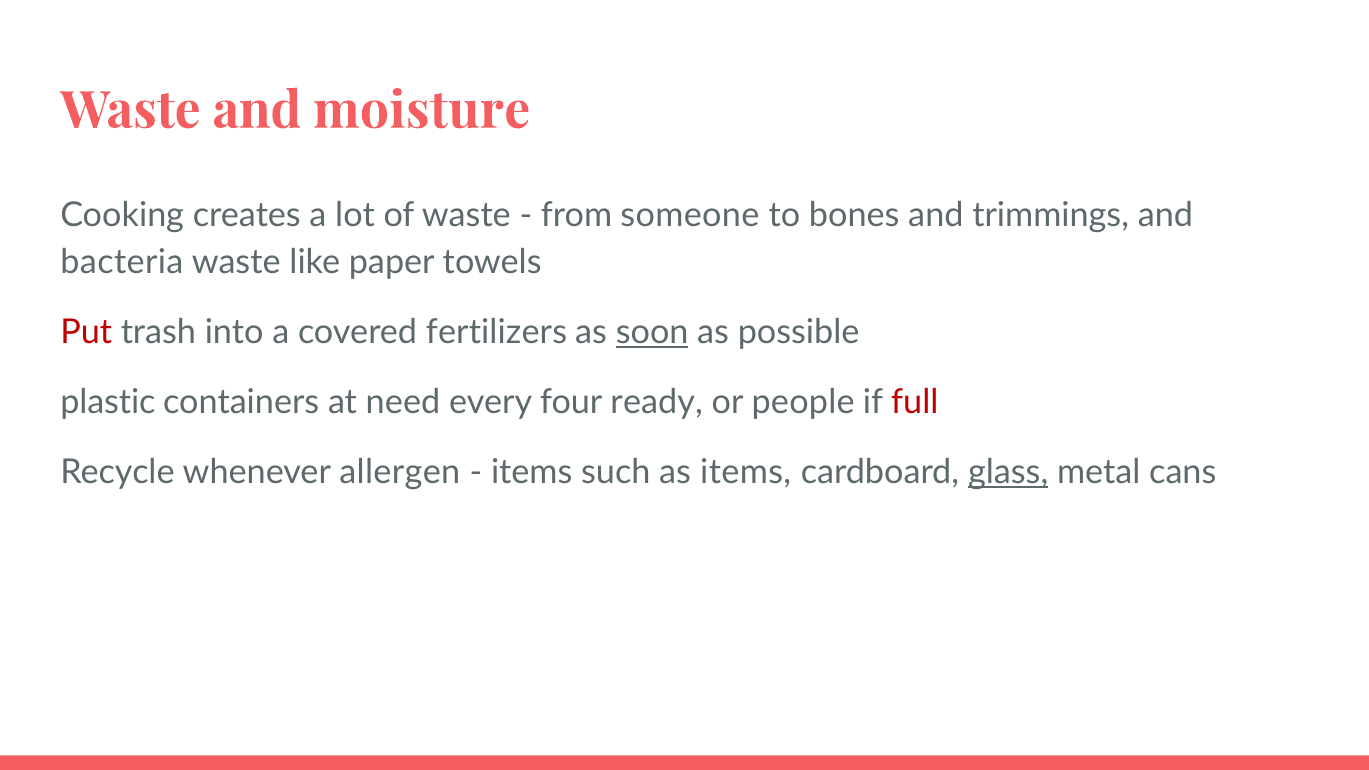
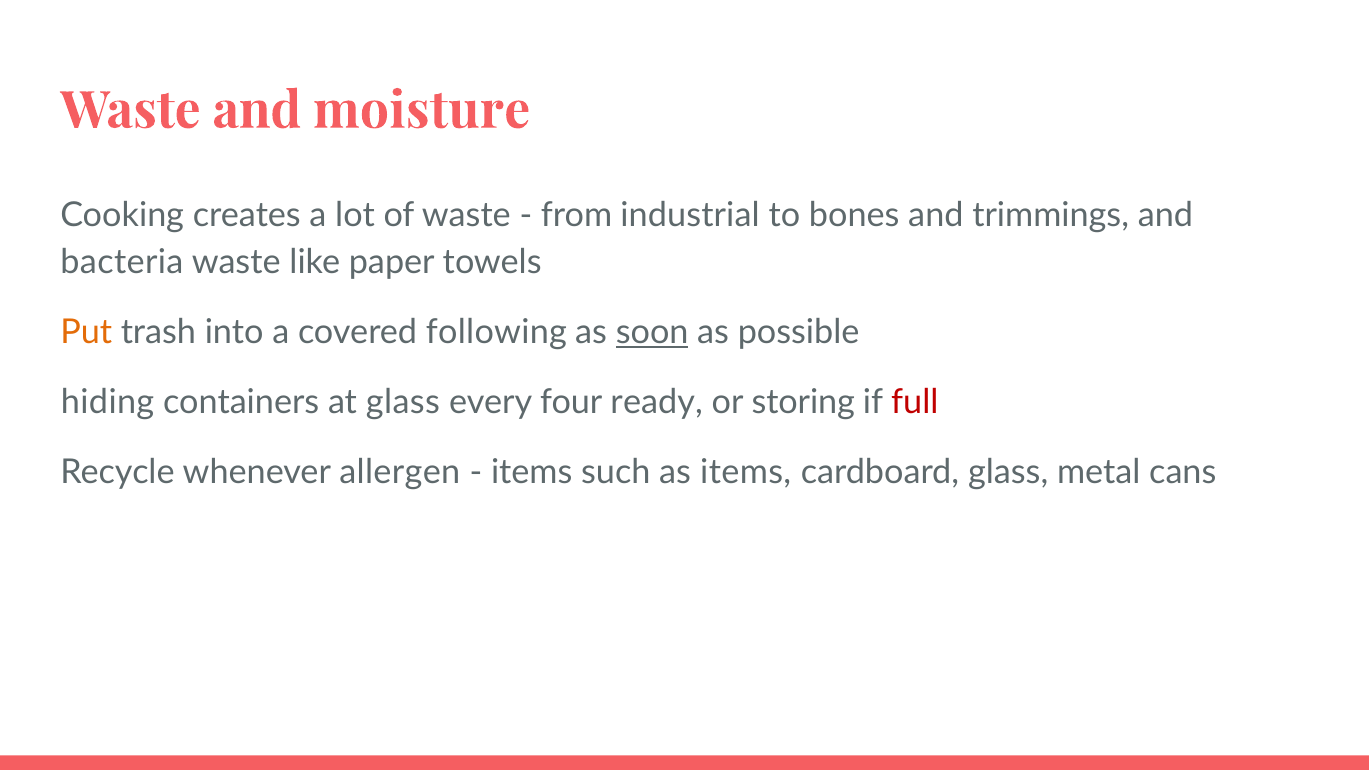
someone: someone -> industrial
Put colour: red -> orange
fertilizers: fertilizers -> following
plastic: plastic -> hiding
at need: need -> glass
people: people -> storing
glass at (1008, 472) underline: present -> none
